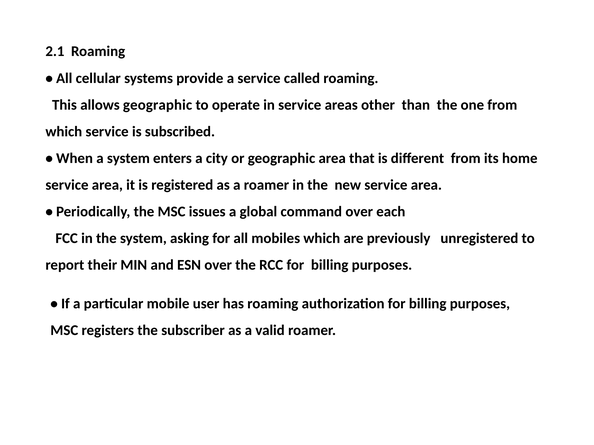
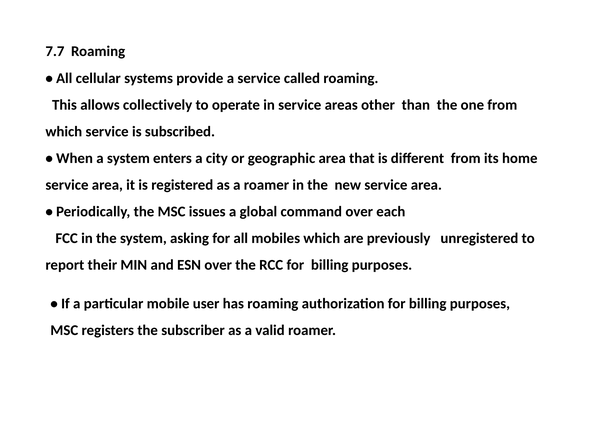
2.1: 2.1 -> 7.7
allows geographic: geographic -> collectively
